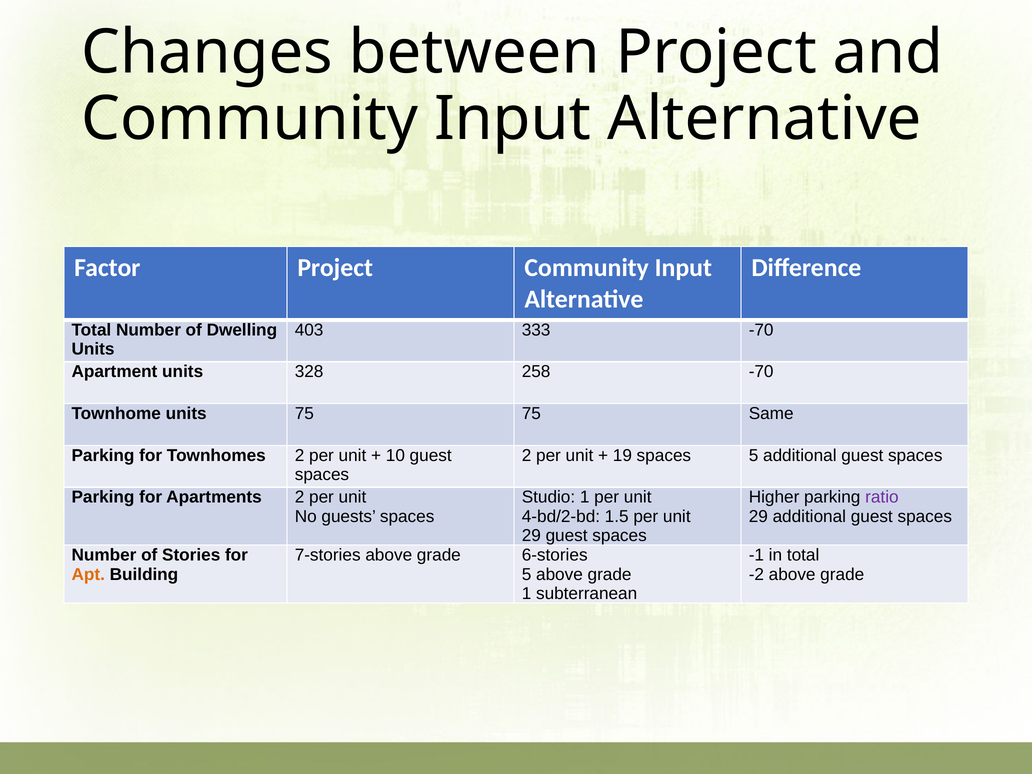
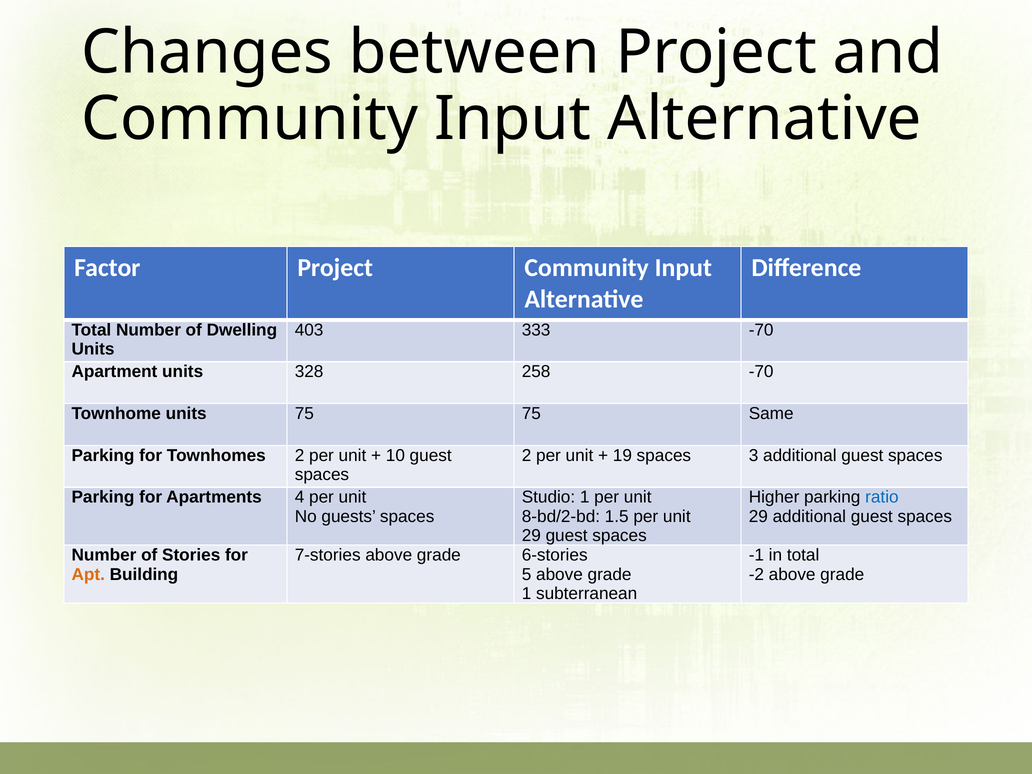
spaces 5: 5 -> 3
Apartments 2: 2 -> 4
ratio colour: purple -> blue
4-bd/2-bd: 4-bd/2-bd -> 8-bd/2-bd
